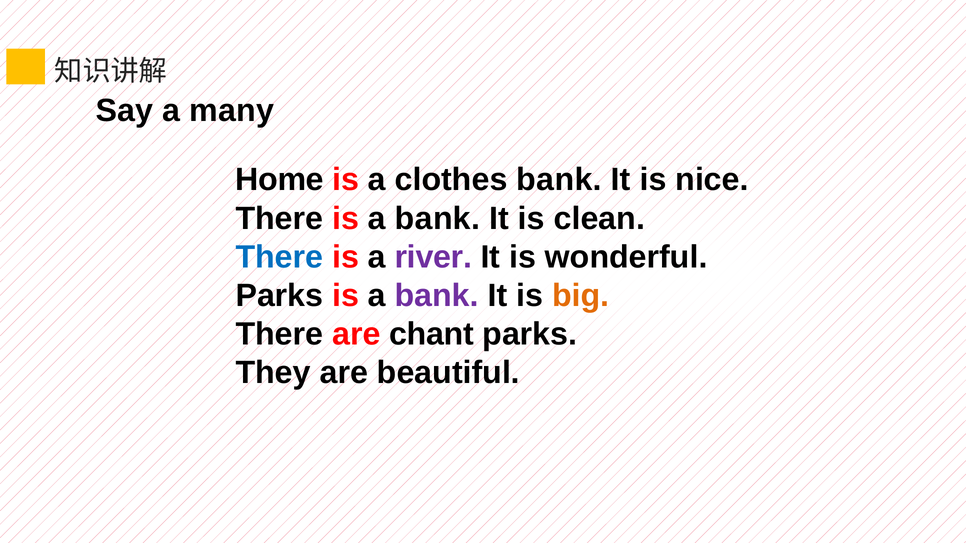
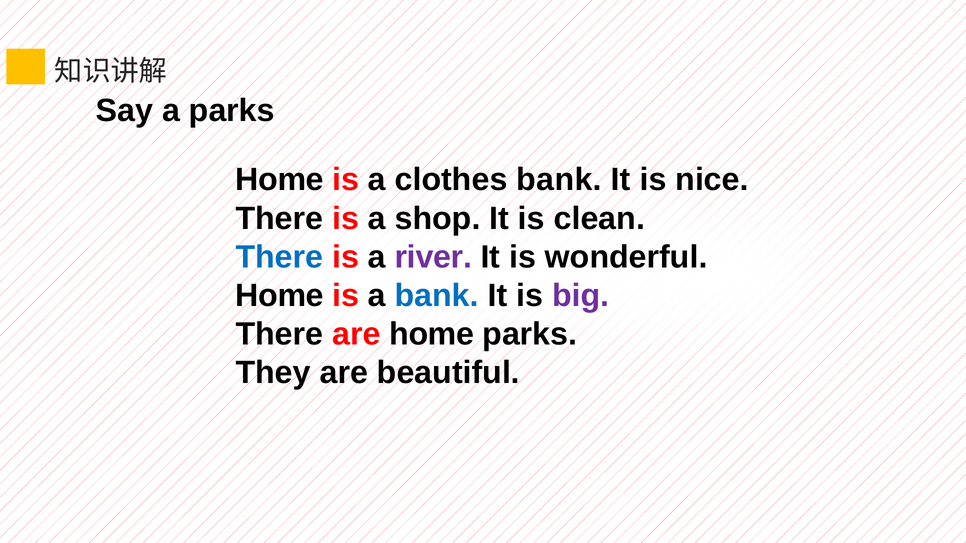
a many: many -> parks
There is a bank: bank -> shop
Parks at (279, 296): Parks -> Home
bank at (437, 296) colour: purple -> blue
big colour: orange -> purple
are chant: chant -> home
